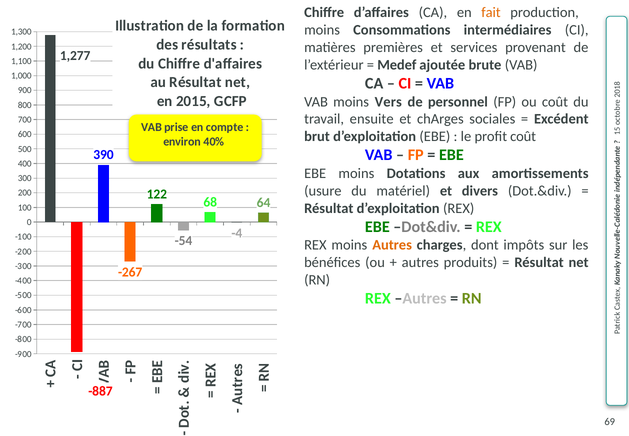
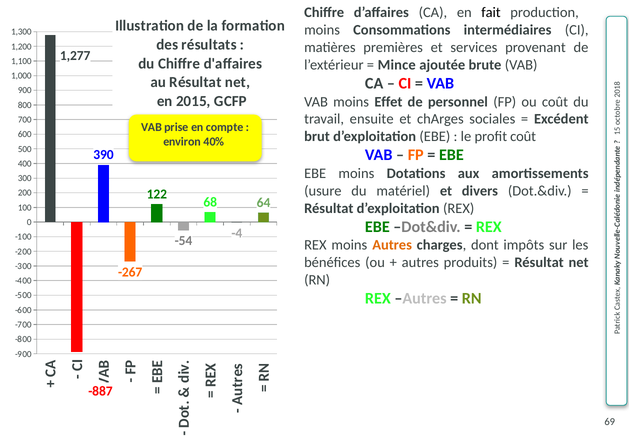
fait colour: orange -> black
Medef: Medef -> Mince
Vers: Vers -> Effet
